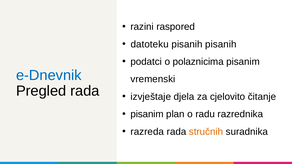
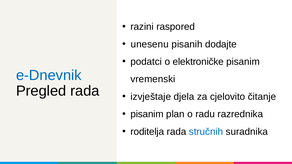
datoteku: datoteku -> unesenu
pisanih pisanih: pisanih -> dodajte
polaznicima: polaznicima -> elektroničke
razreda: razreda -> roditelja
stručnih colour: orange -> blue
